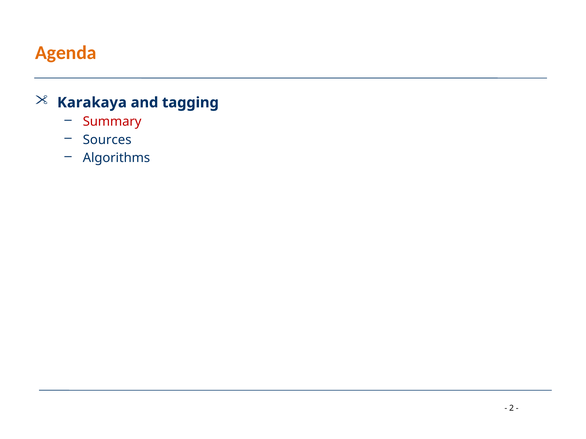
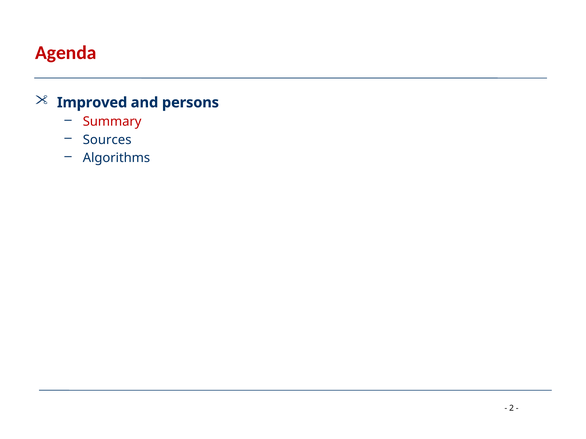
Agenda colour: orange -> red
Karakaya: Karakaya -> Improved
tagging: tagging -> persons
